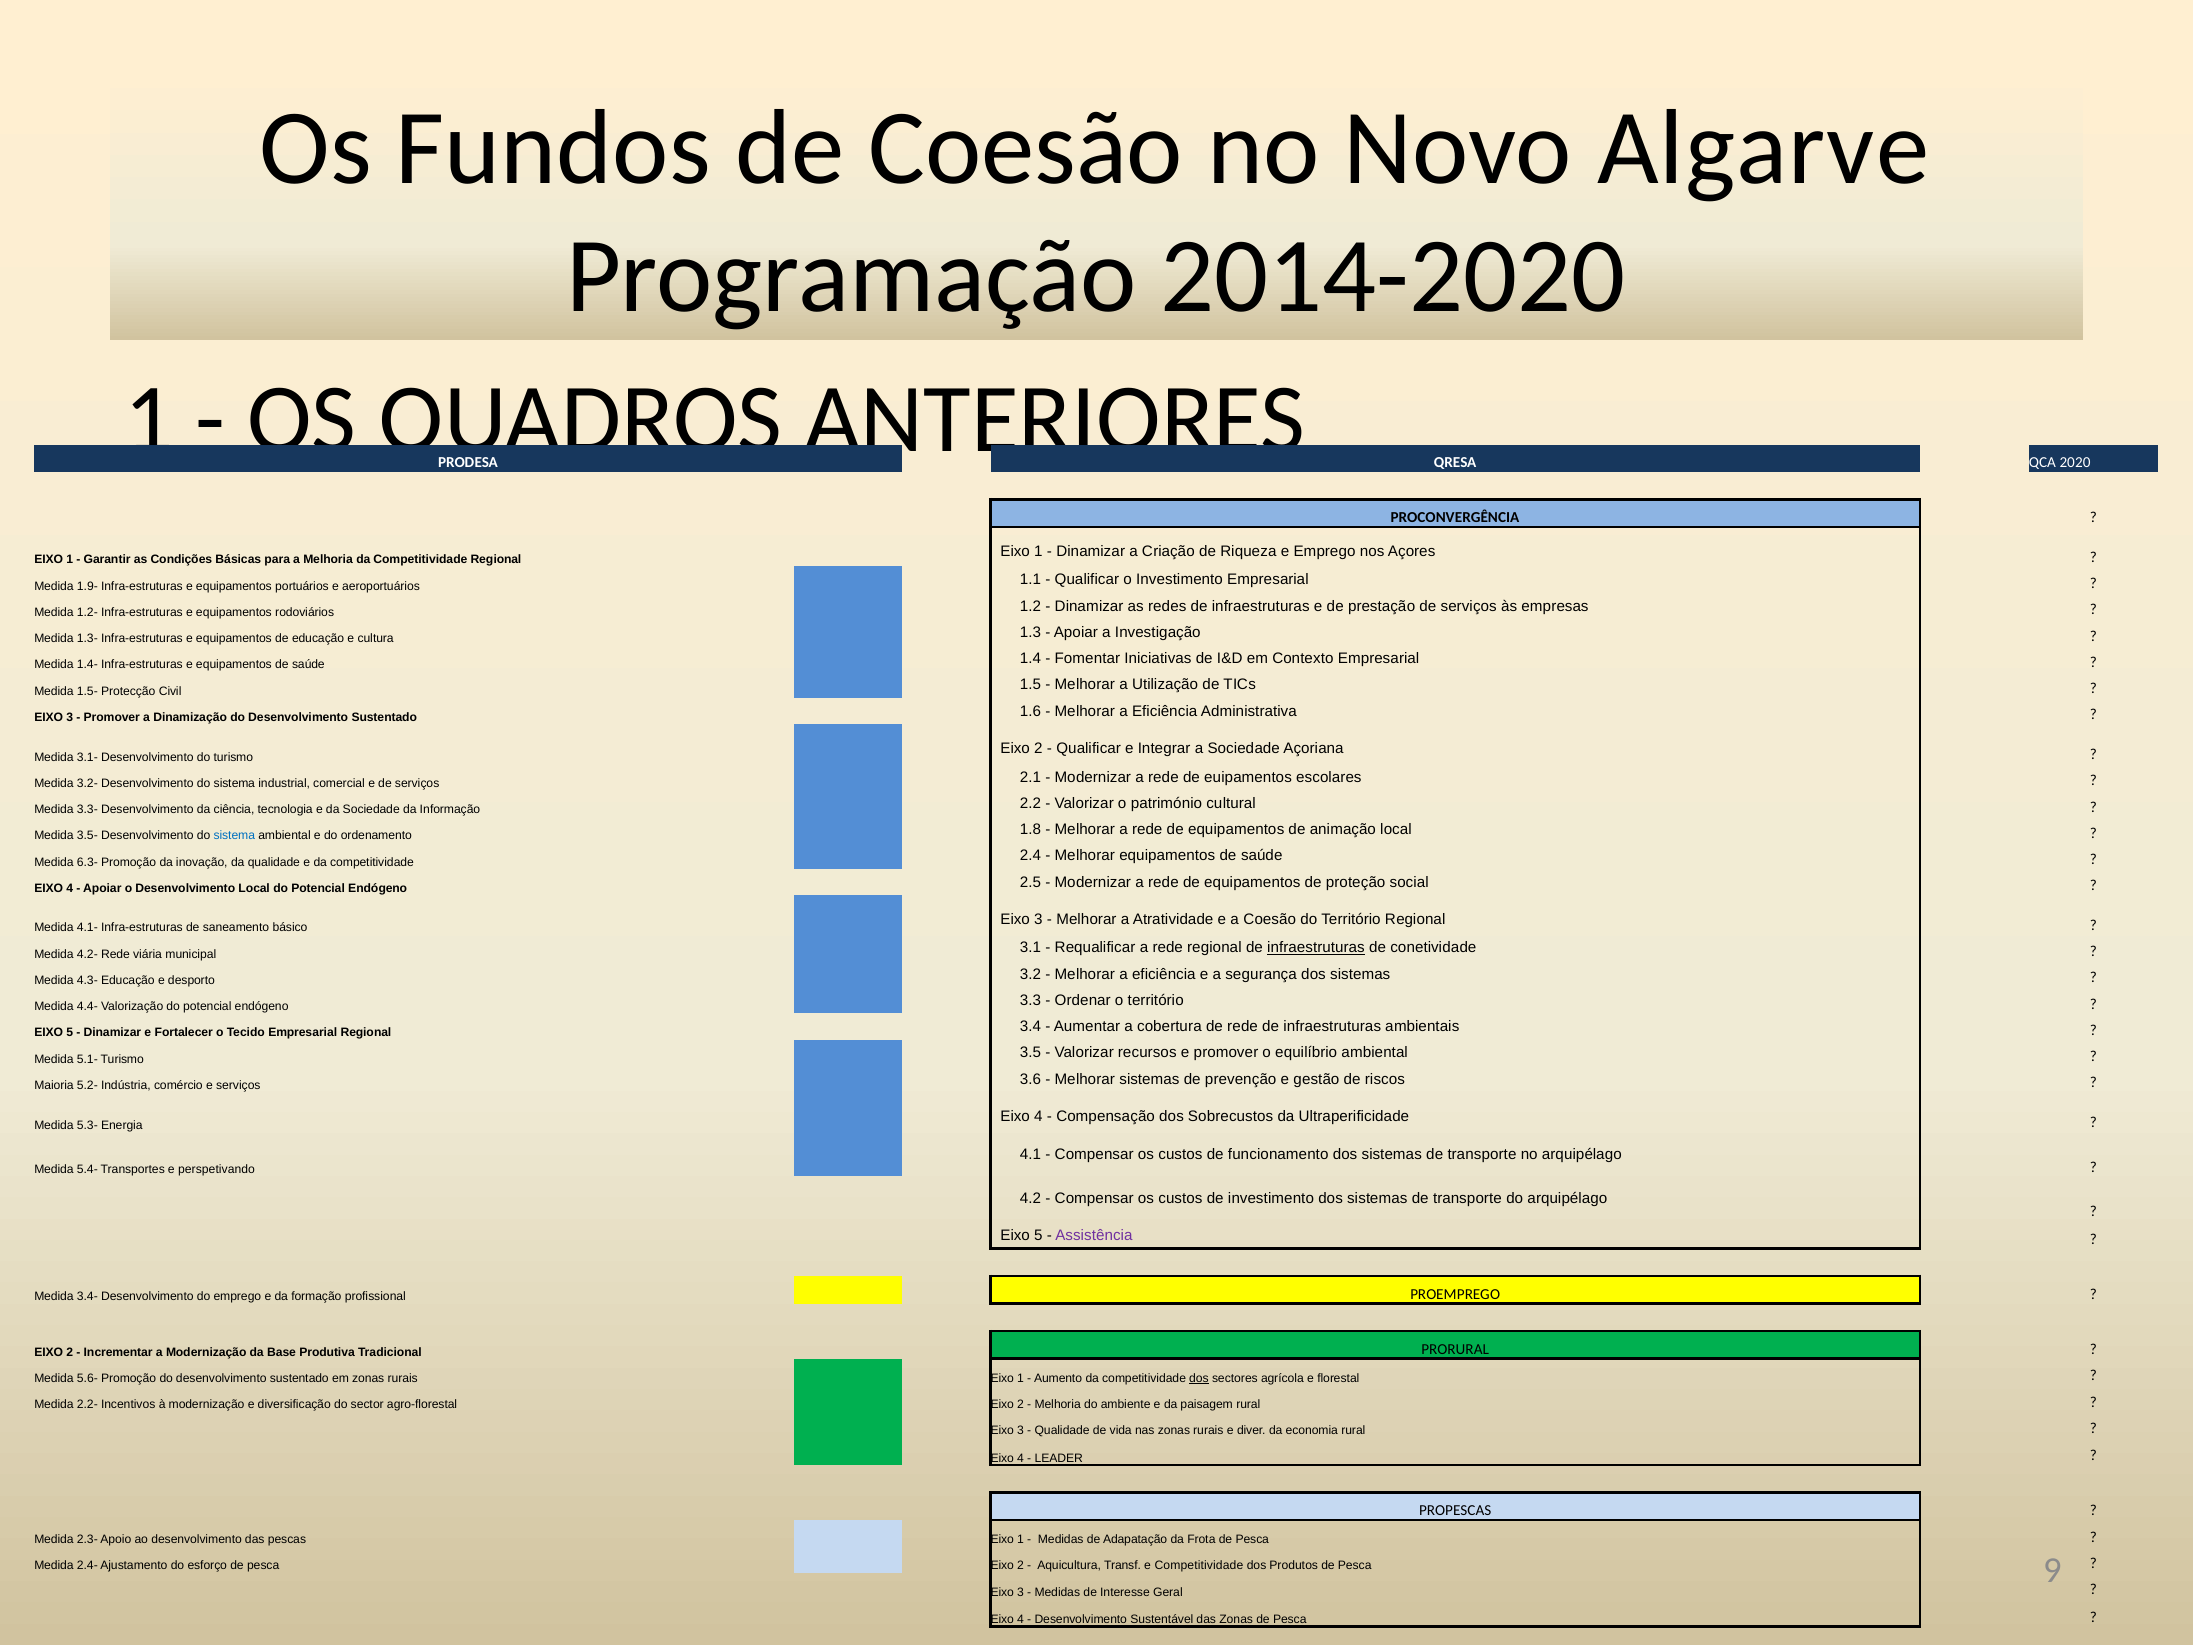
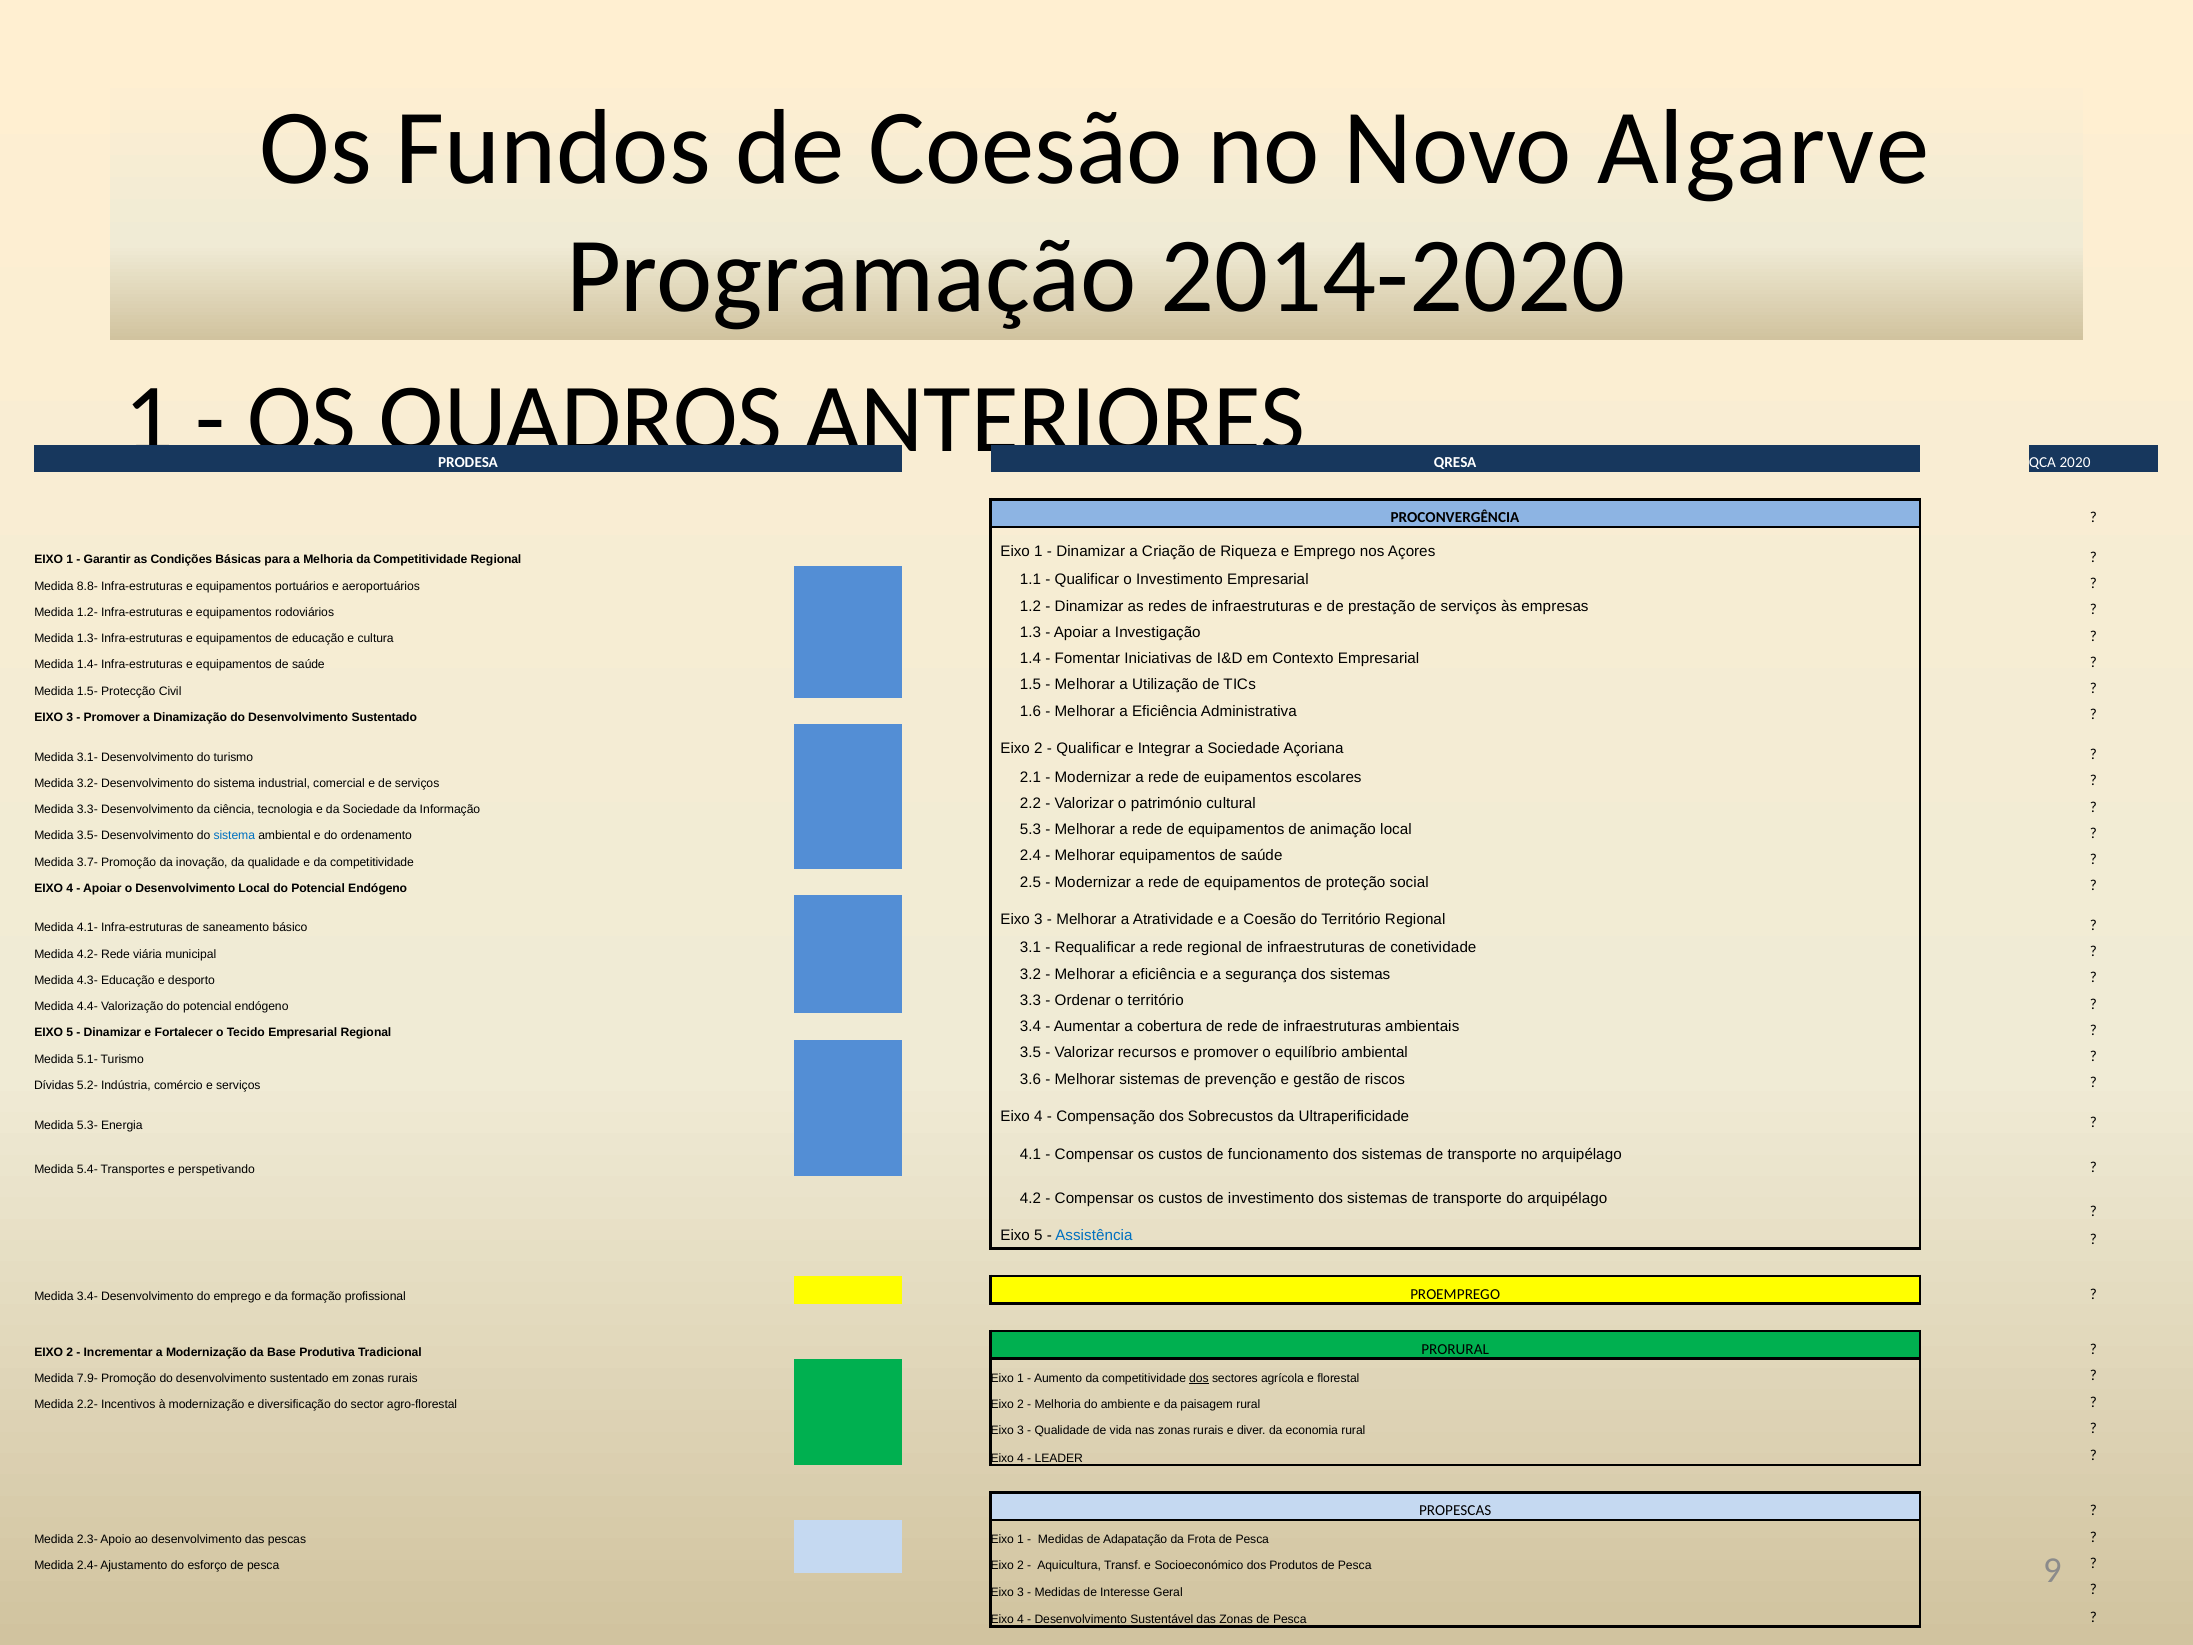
1.9-: 1.9- -> 8.8-
1.8: 1.8 -> 5.3
6.3-: 6.3- -> 3.7-
infraestruturas at (1316, 948) underline: present -> none
Maioria: Maioria -> Dívidas
Assistência colour: purple -> blue
5.6-: 5.6- -> 7.9-
e Competitividade: Competitividade -> Socioeconómico
